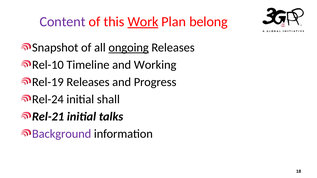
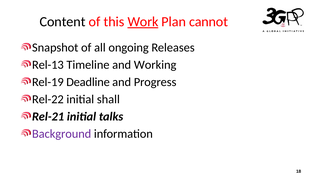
Content colour: purple -> black
belong: belong -> cannot
ongoing underline: present -> none
Rel-10: Rel-10 -> Rel-13
Rel-19 Releases: Releases -> Deadline
Rel-24: Rel-24 -> Rel-22
